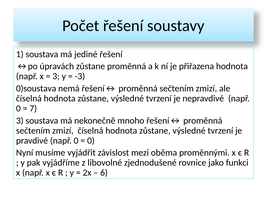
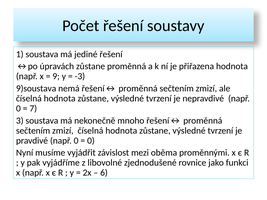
3 at (56, 76): 3 -> 9
0)soustava: 0)soustava -> 9)soustava
